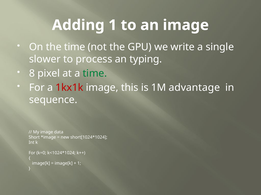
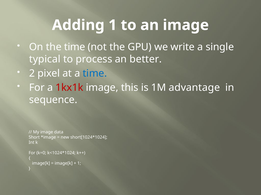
slower: slower -> typical
typing: typing -> better
8: 8 -> 2
time at (95, 74) colour: green -> blue
